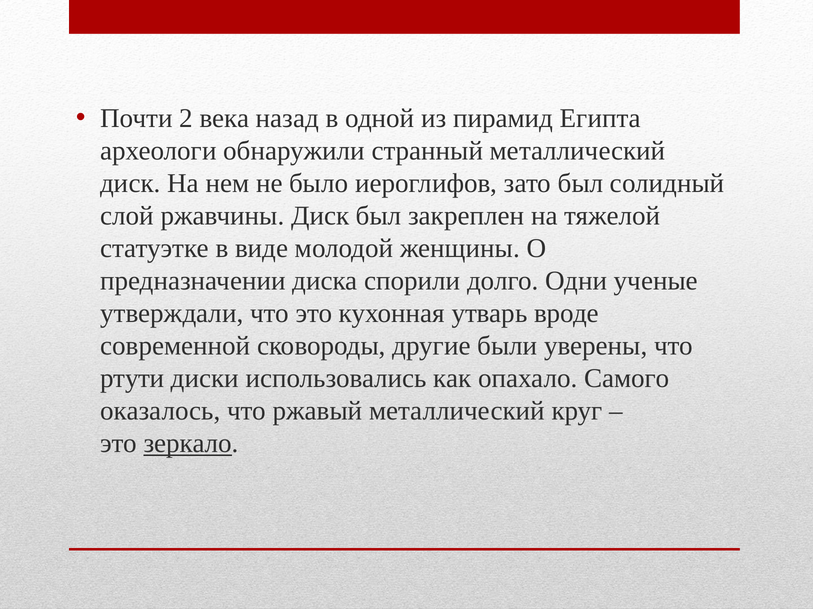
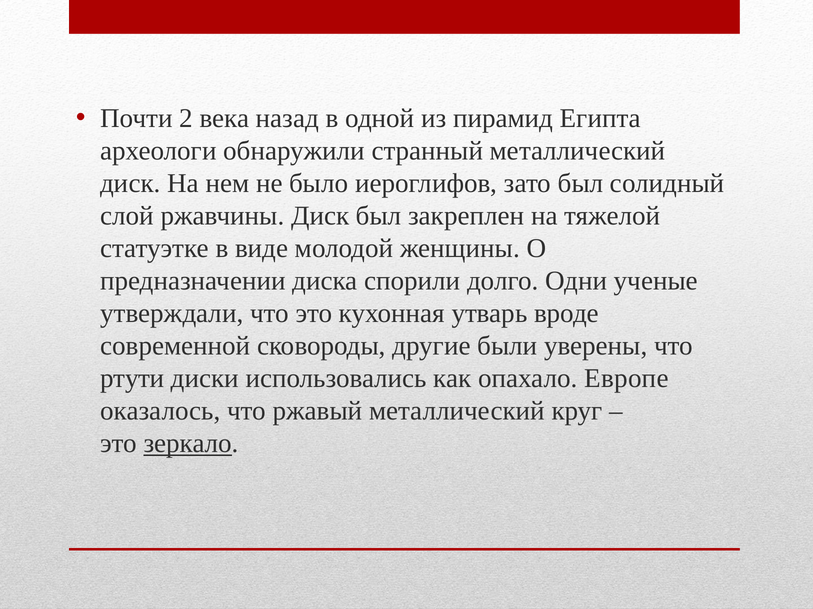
Самого: Самого -> Европе
